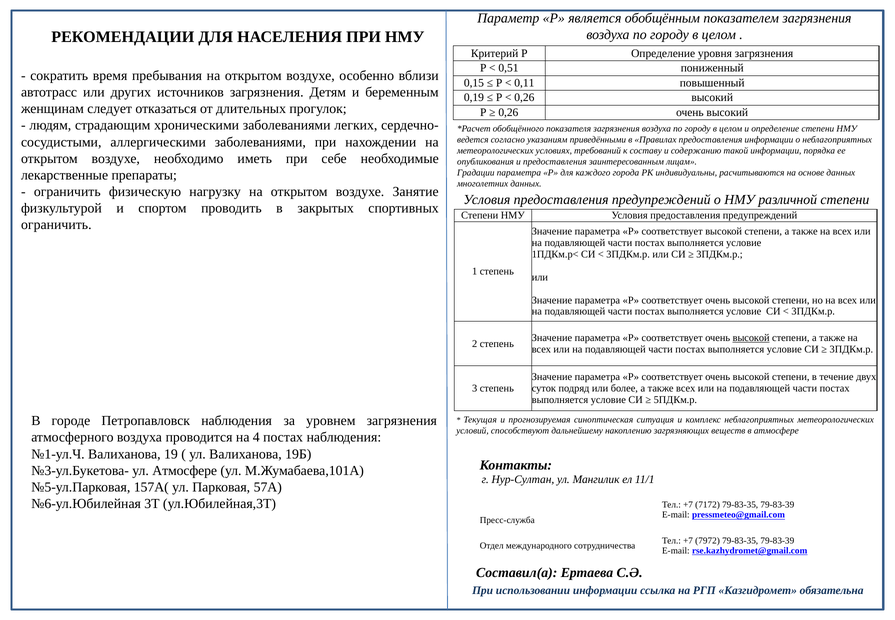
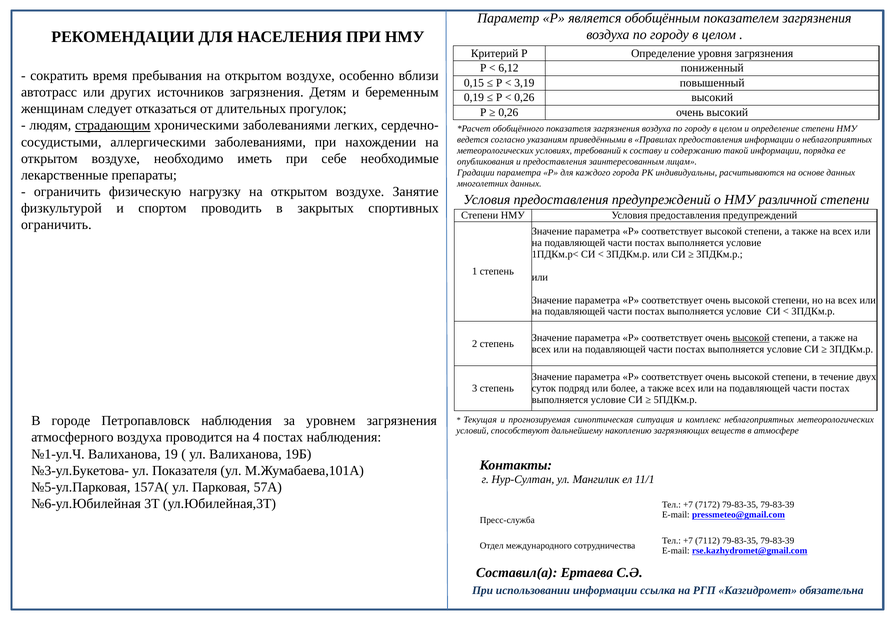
0,51: 0,51 -> 6,12
0,11: 0,11 -> 3,19
страдающим underline: none -> present
ул Атмосфере: Атмосфере -> Показателя
7972: 7972 -> 7112
